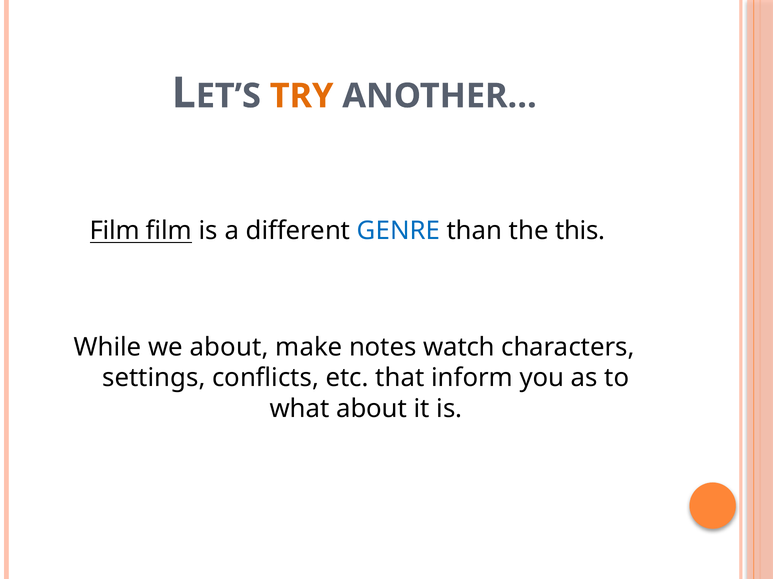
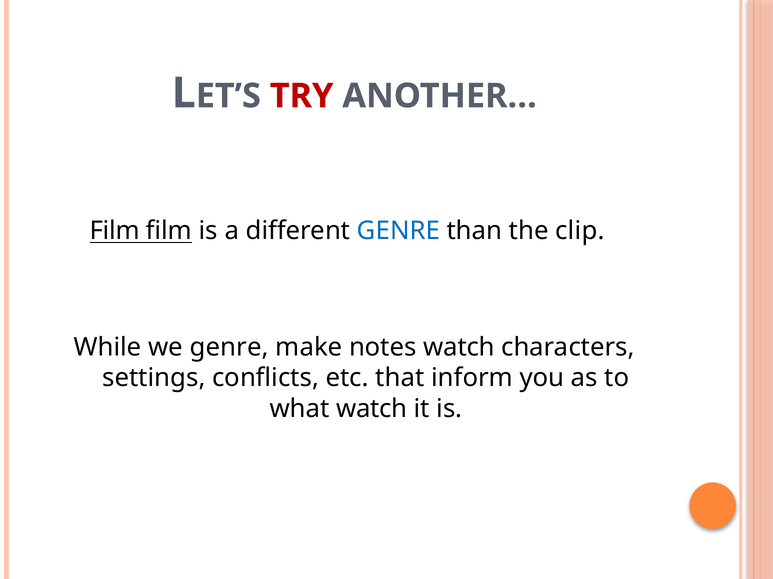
TRY colour: orange -> red
this: this -> clip
we about: about -> genre
what about: about -> watch
